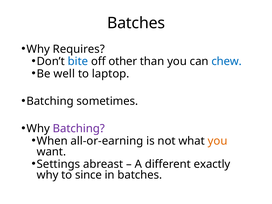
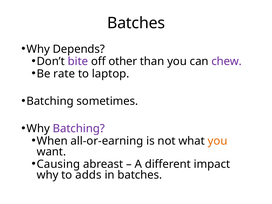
Requires: Requires -> Depends
bite colour: blue -> purple
chew colour: blue -> purple
well: well -> rate
Settings: Settings -> Causing
exactly: exactly -> impact
since: since -> adds
